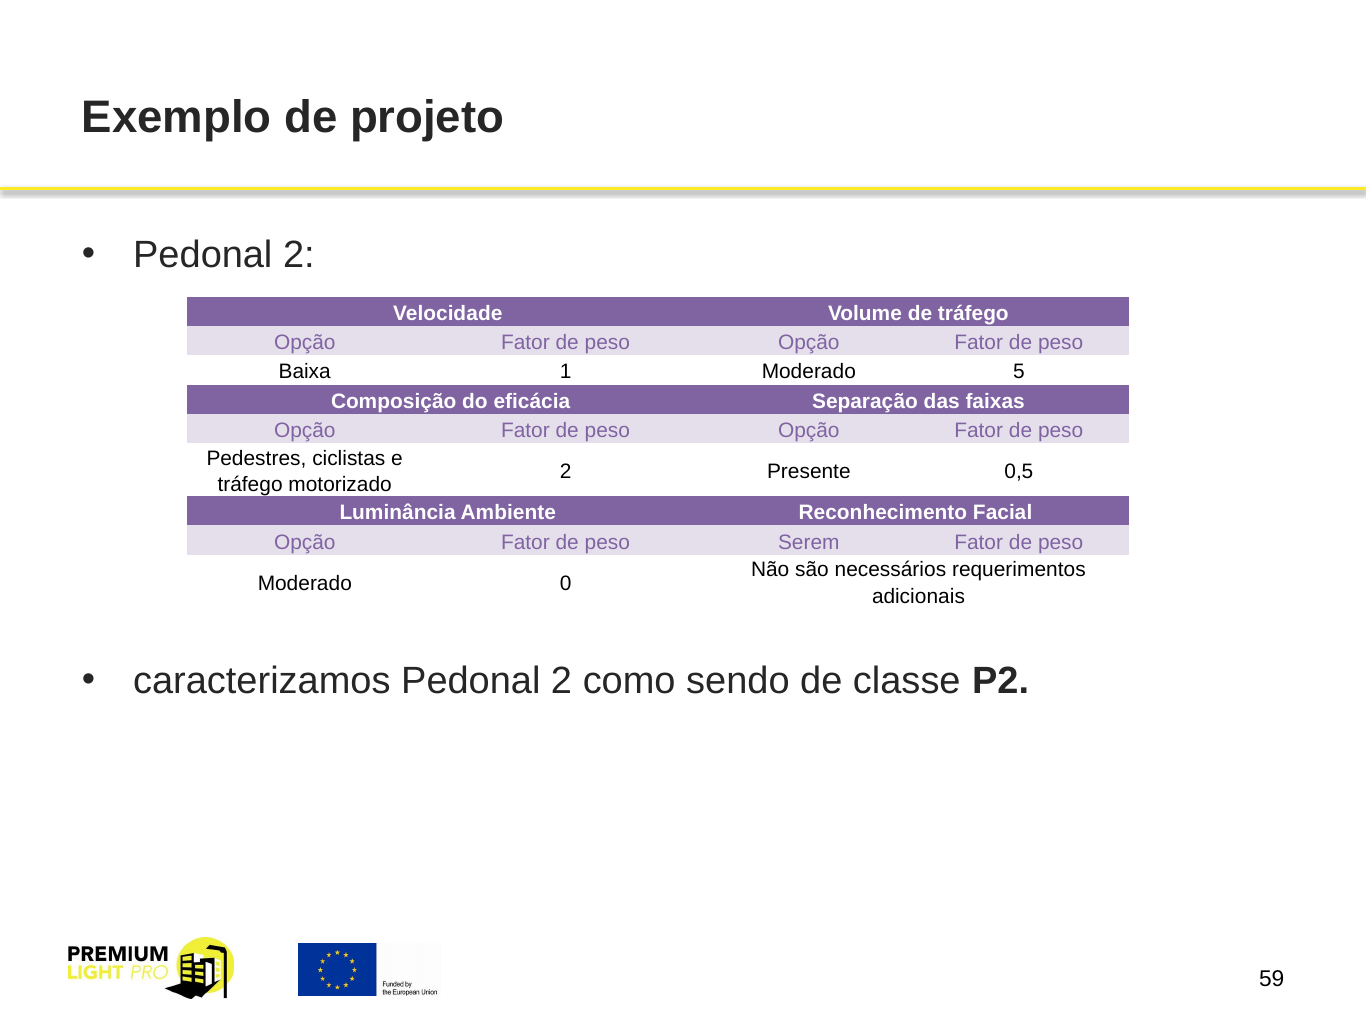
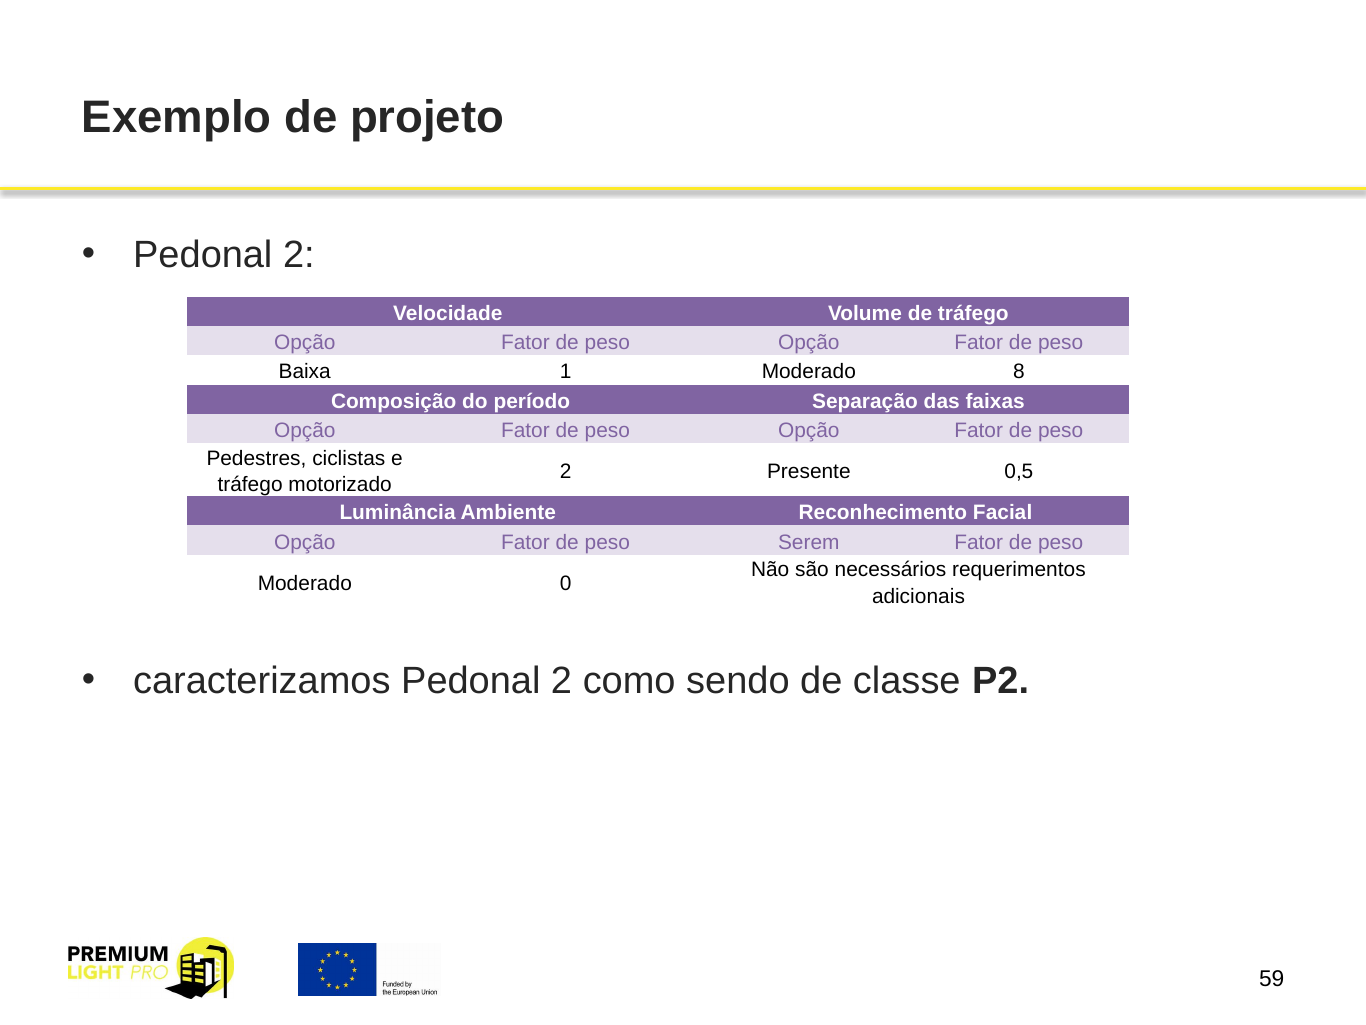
5: 5 -> 8
eficácia: eficácia -> período
